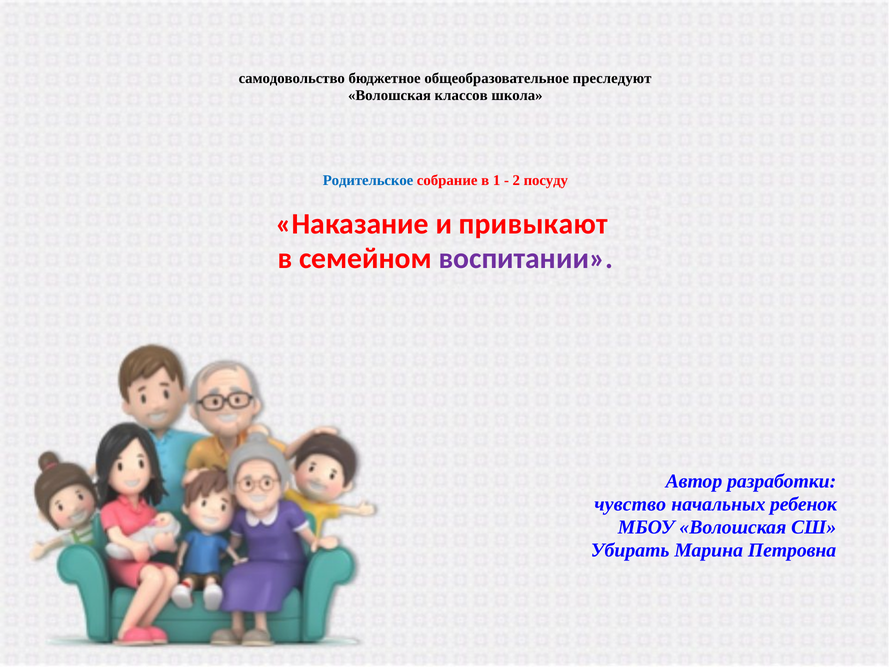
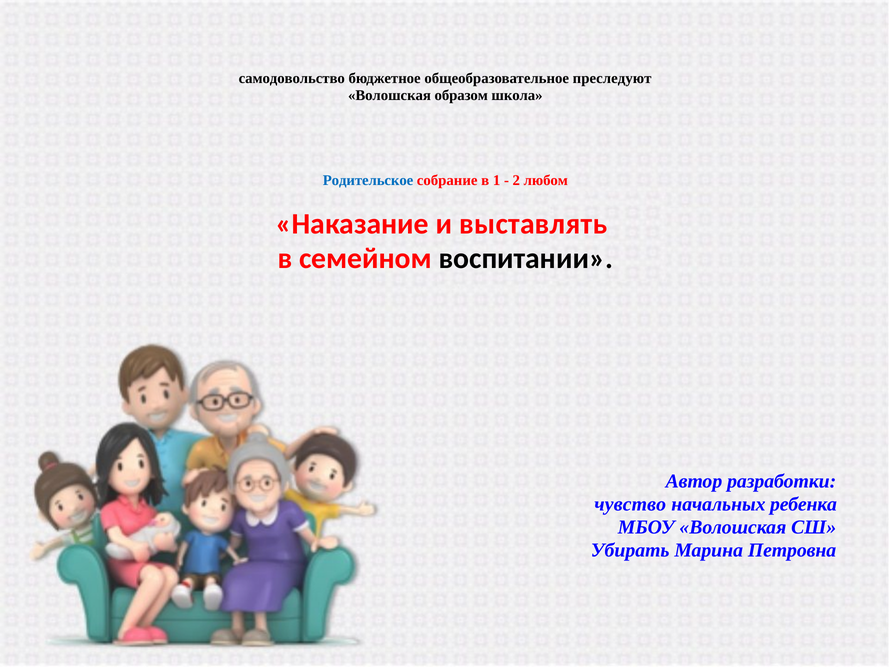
классов: классов -> образом
посуду: посуду -> любом
привыкают: привыкают -> выставлять
воспитании colour: purple -> black
ребенок: ребенок -> ребенка
